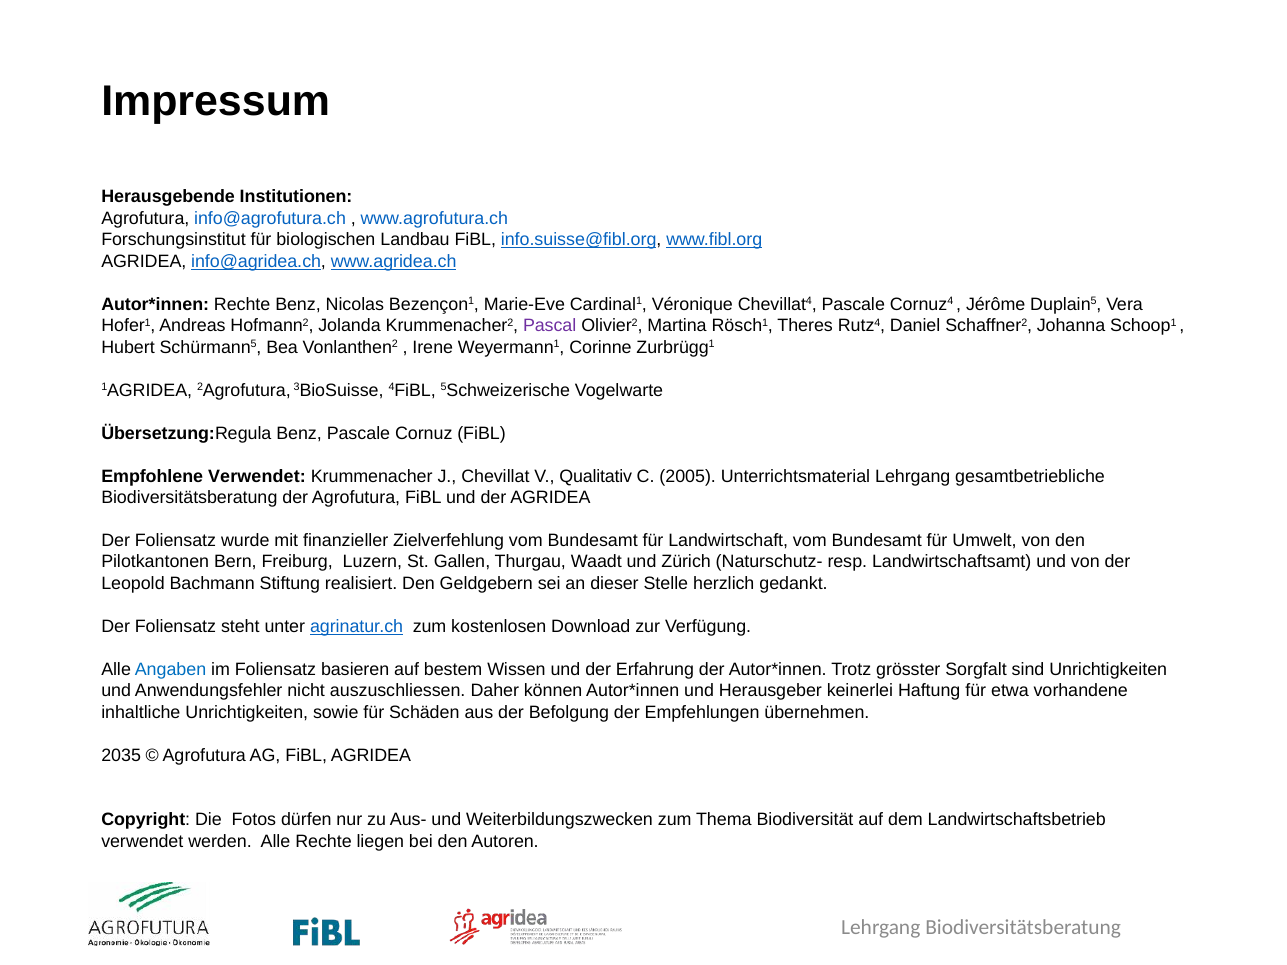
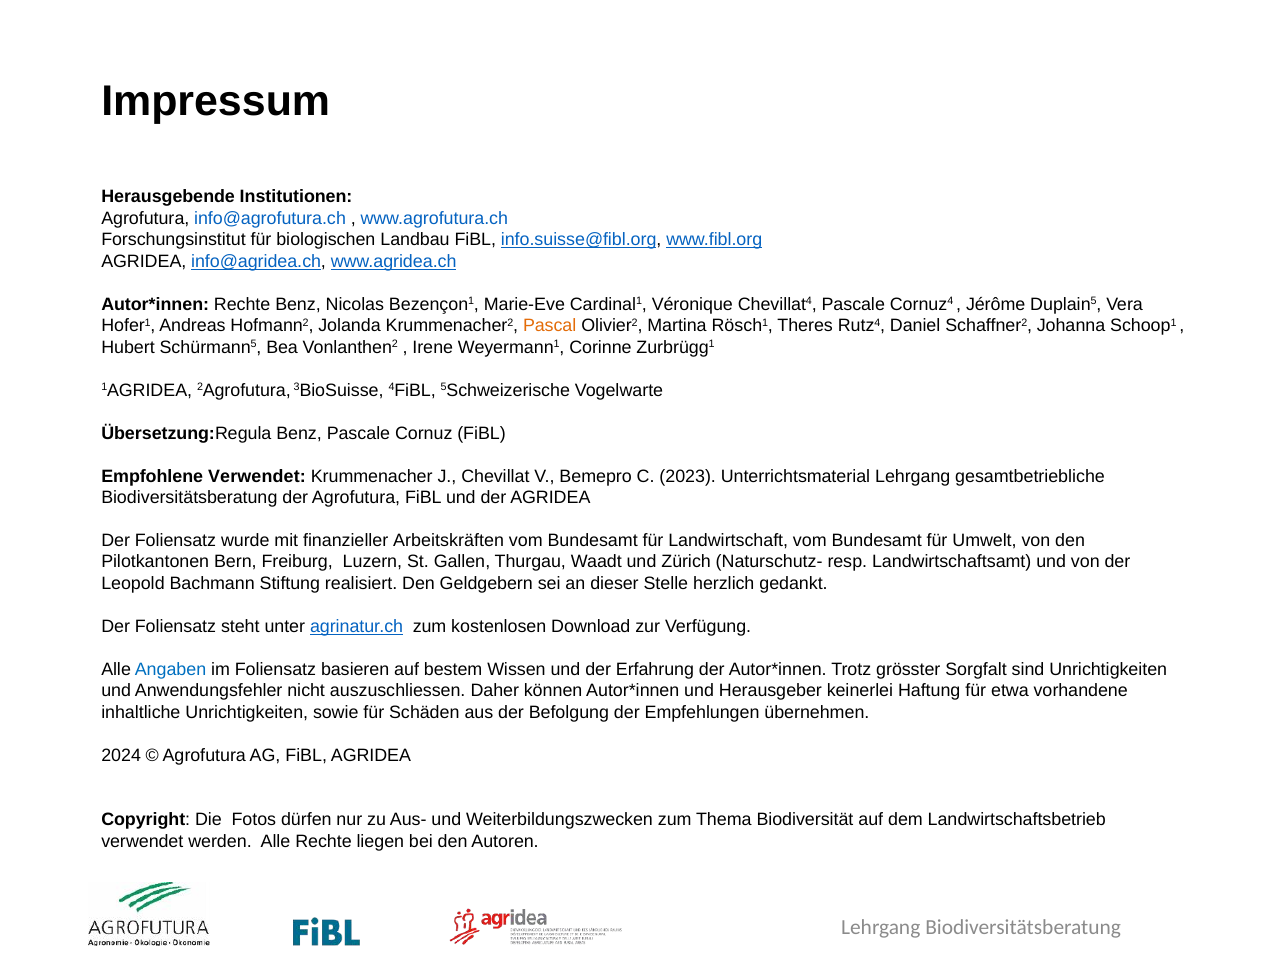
Pascal colour: purple -> orange
Qualitativ: Qualitativ -> Bemepro
2005: 2005 -> 2023
Zielverfehlung: Zielverfehlung -> Arbeitskräften
2035: 2035 -> 2024
